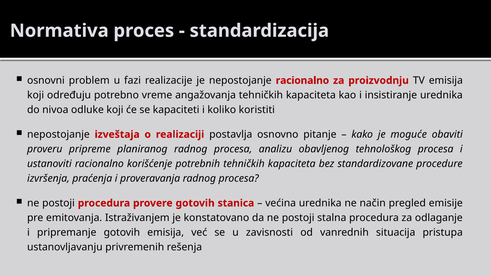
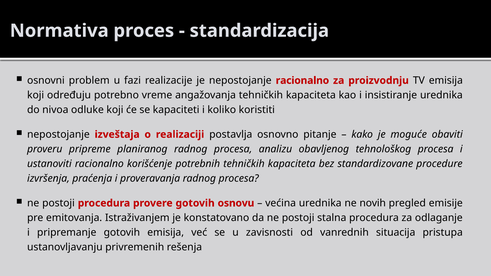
stanica: stanica -> osnovu
način: način -> novih
